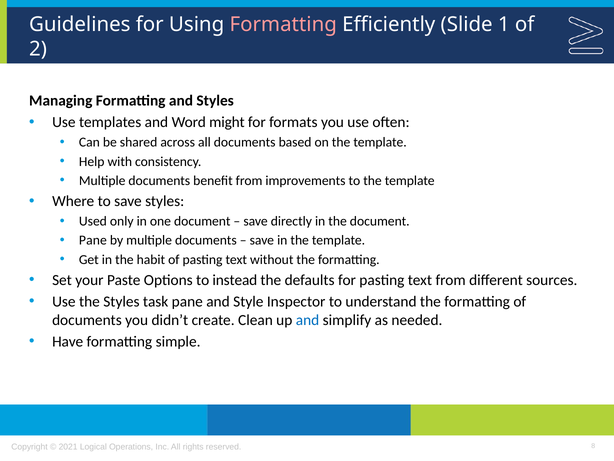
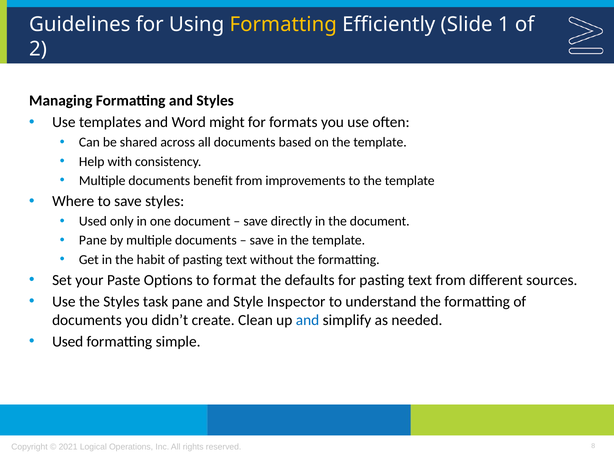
Formatting at (283, 24) colour: pink -> yellow
instead: instead -> format
Have at (68, 341): Have -> Used
